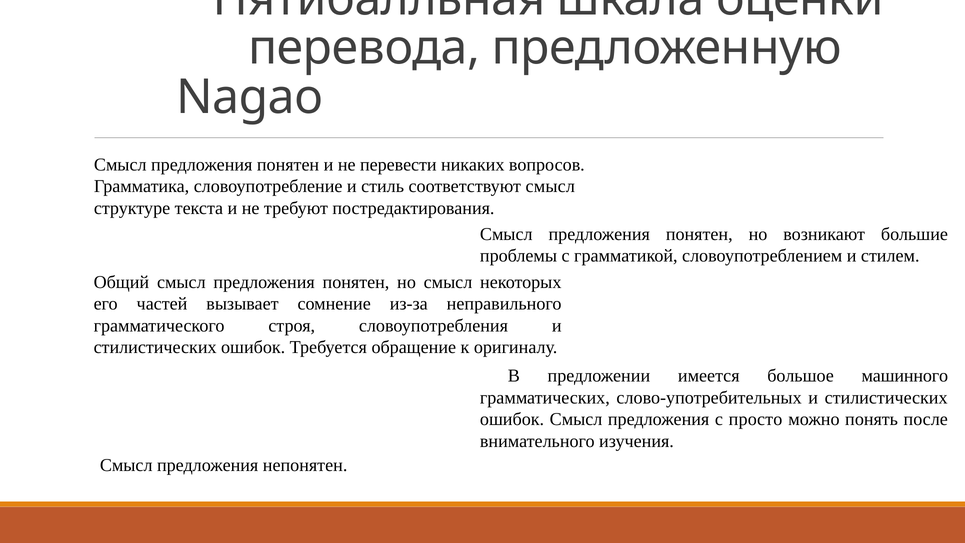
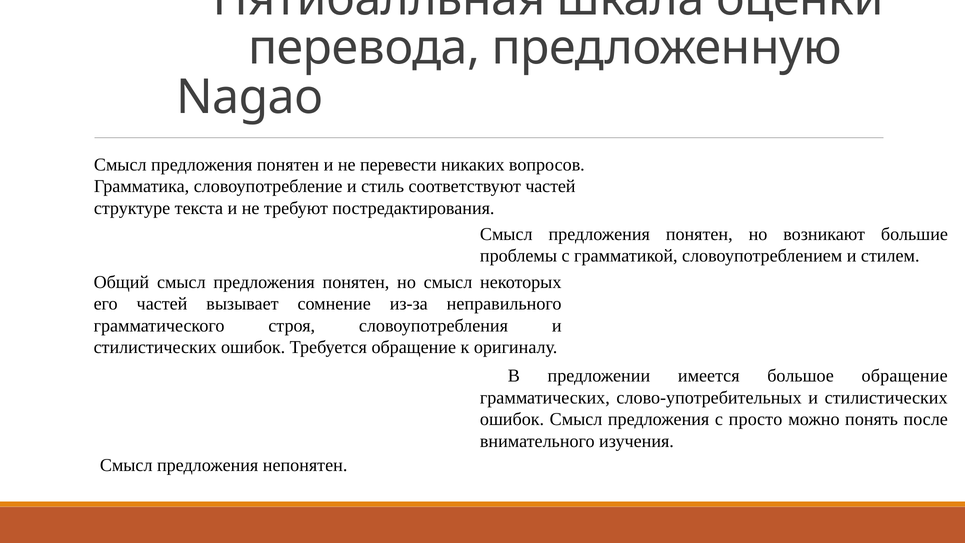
соответствуют смысл: смысл -> частей
большое машинного: машинного -> обращение
